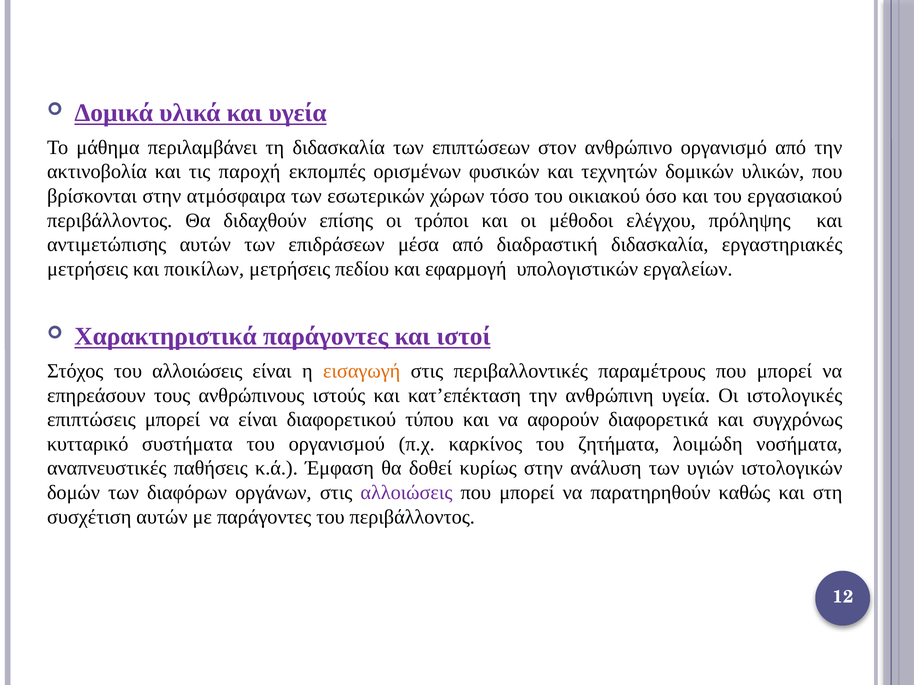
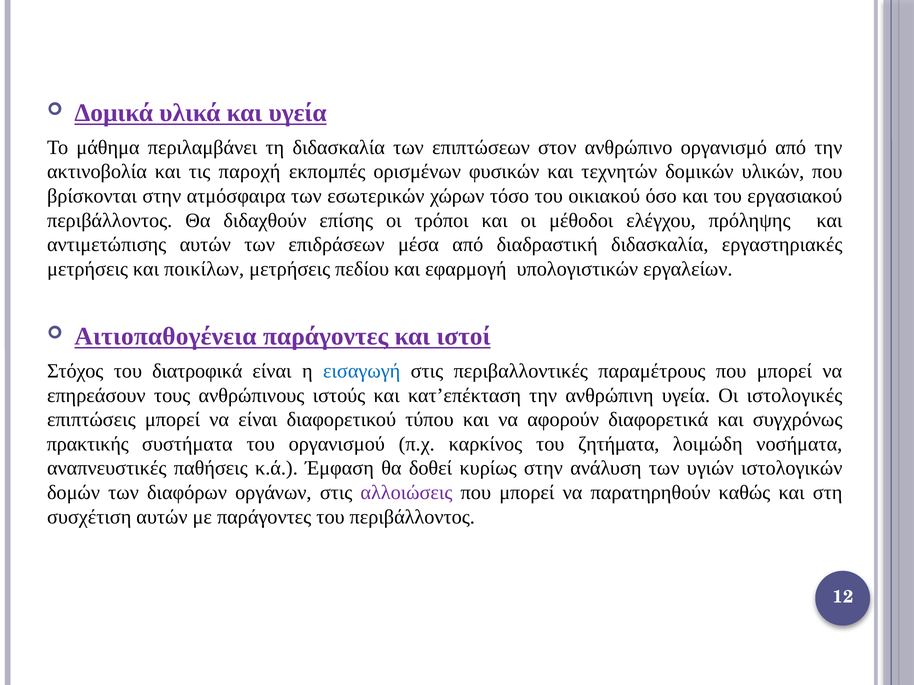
Χαρακτηριστικά: Χαρακτηριστικά -> Αιτιοπαθογένεια
του αλλοιώσεις: αλλοιώσεις -> διατροφικά
εισαγωγή colour: orange -> blue
κυτταρικό: κυτταρικό -> πρακτικής
